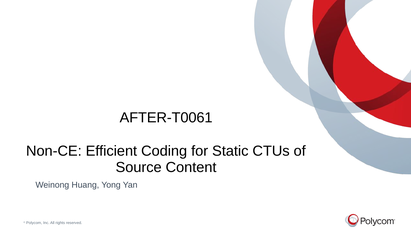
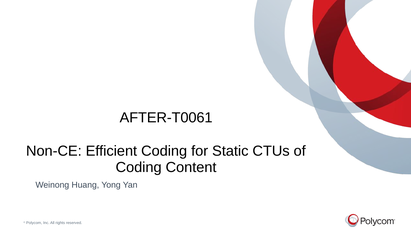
Source at (139, 168): Source -> Coding
